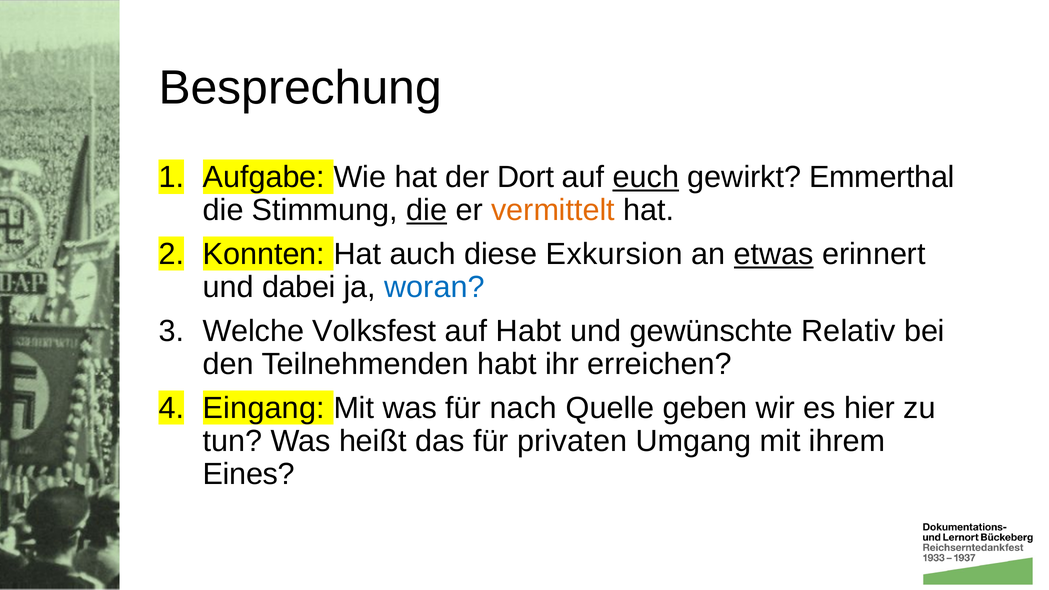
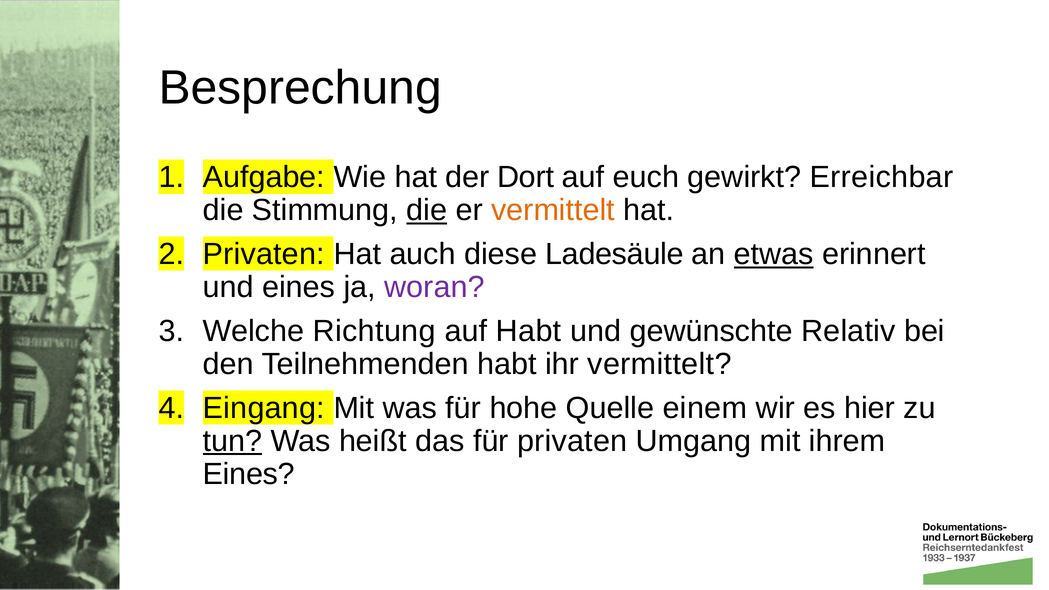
euch underline: present -> none
Emmerthal: Emmerthal -> Erreichbar
Konnten at (264, 254): Konnten -> Privaten
Exkursion: Exkursion -> Ladesäule
und dabei: dabei -> eines
woran colour: blue -> purple
Volksfest: Volksfest -> Richtung
ihr erreichen: erreichen -> vermittelt
nach: nach -> hohe
geben: geben -> einem
tun underline: none -> present
